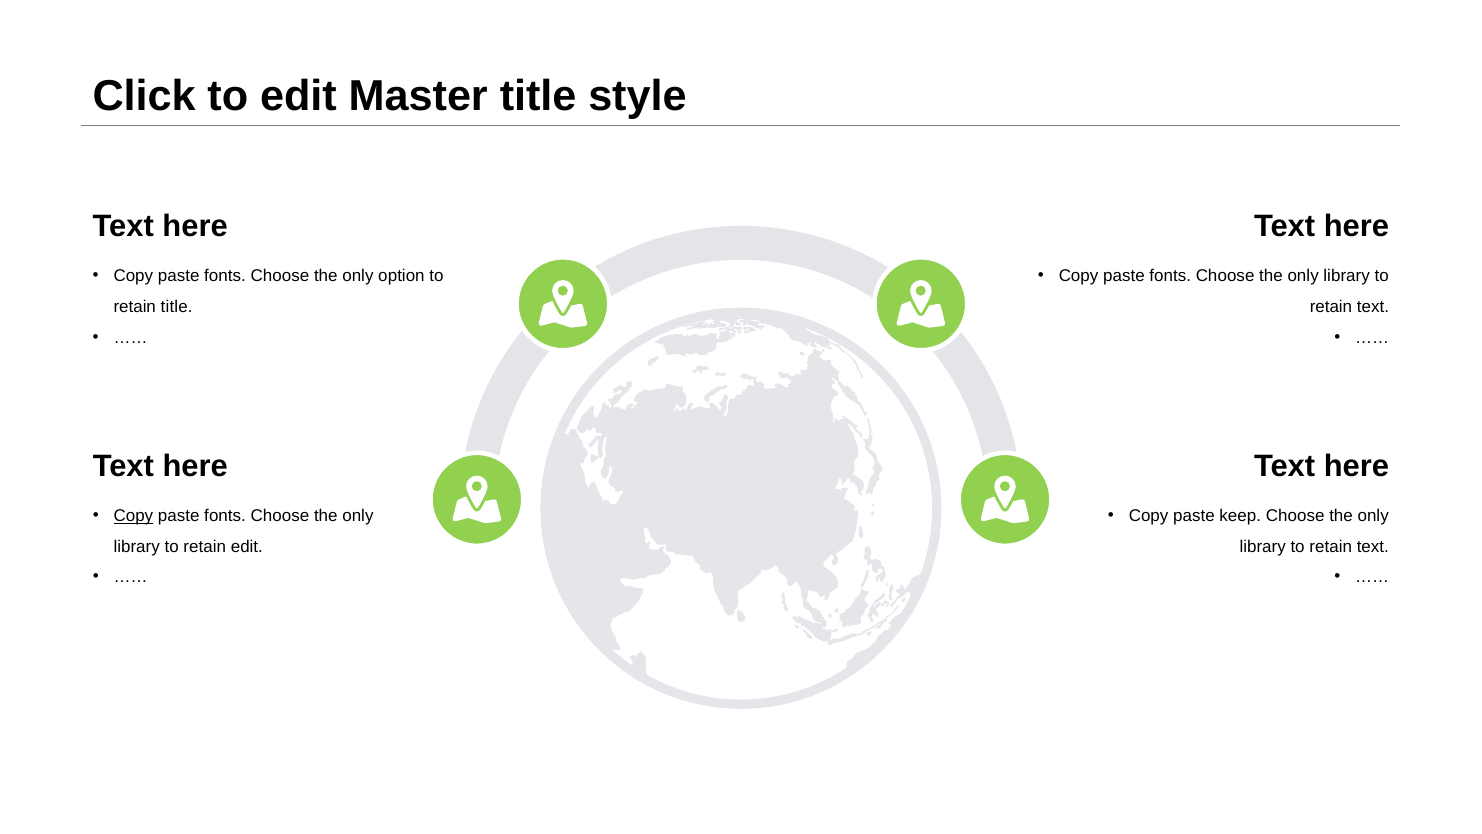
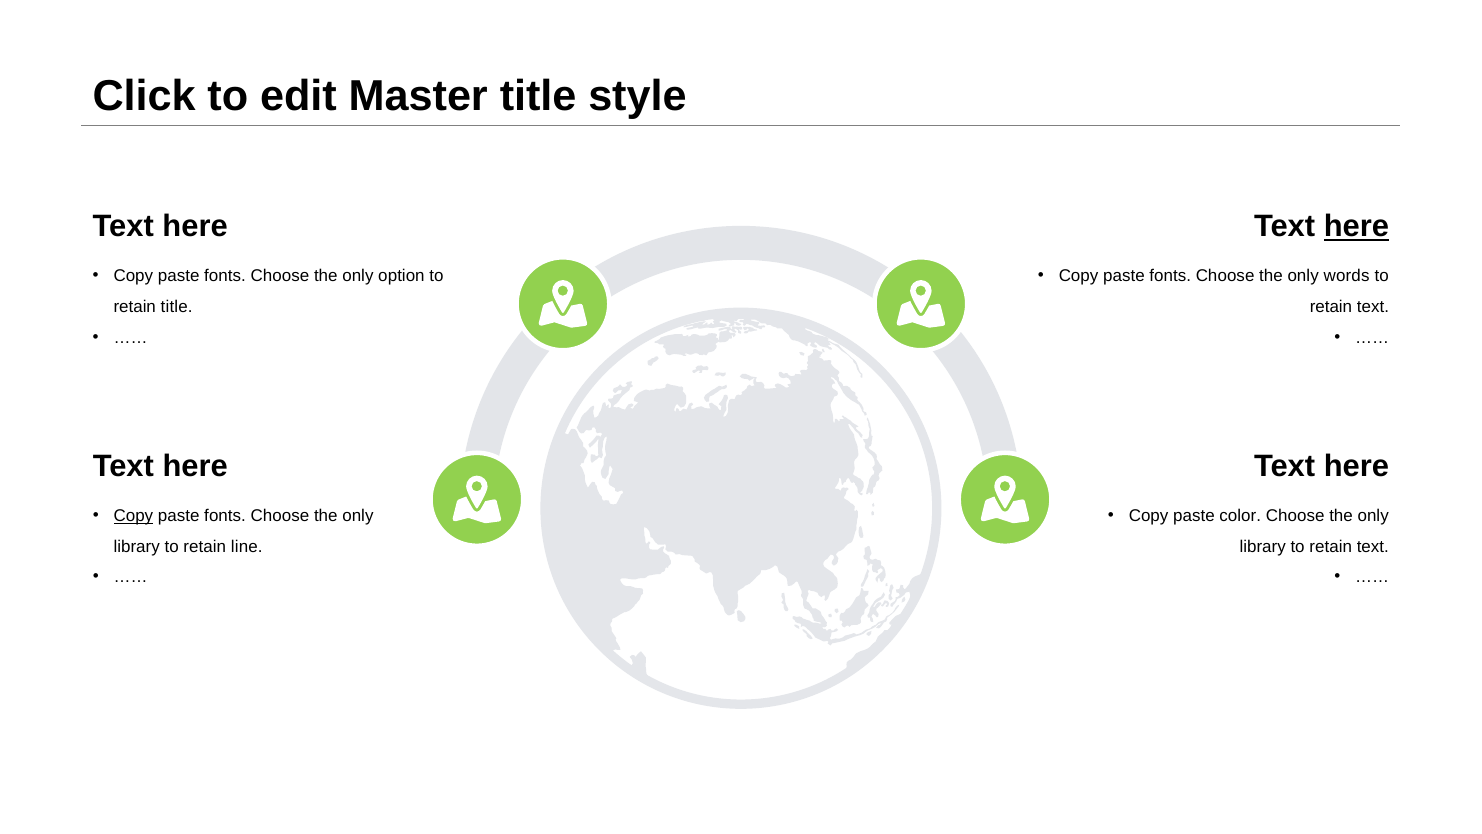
here at (1356, 227) underline: none -> present
library at (1347, 276): library -> words
keep: keep -> color
retain edit: edit -> line
